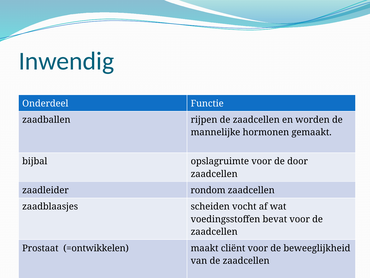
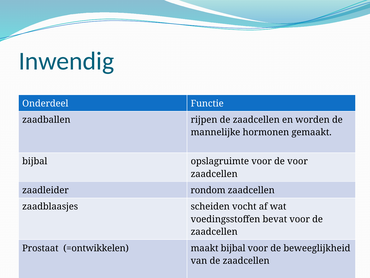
de door: door -> voor
maakt cliënt: cliënt -> bijbal
